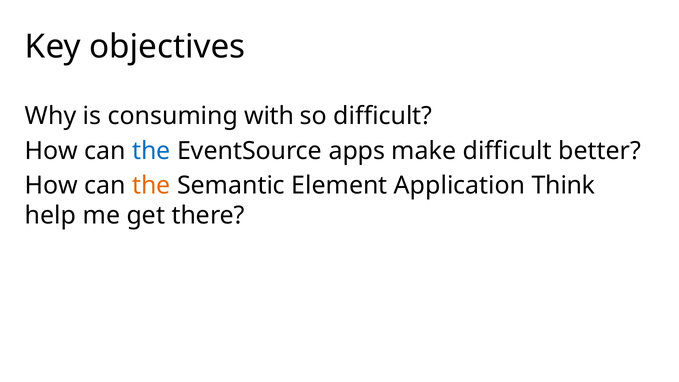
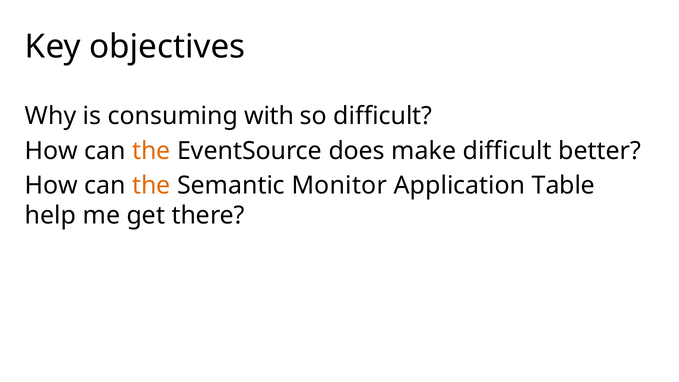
the at (151, 151) colour: blue -> orange
apps: apps -> does
Element: Element -> Monitor
Think: Think -> Table
